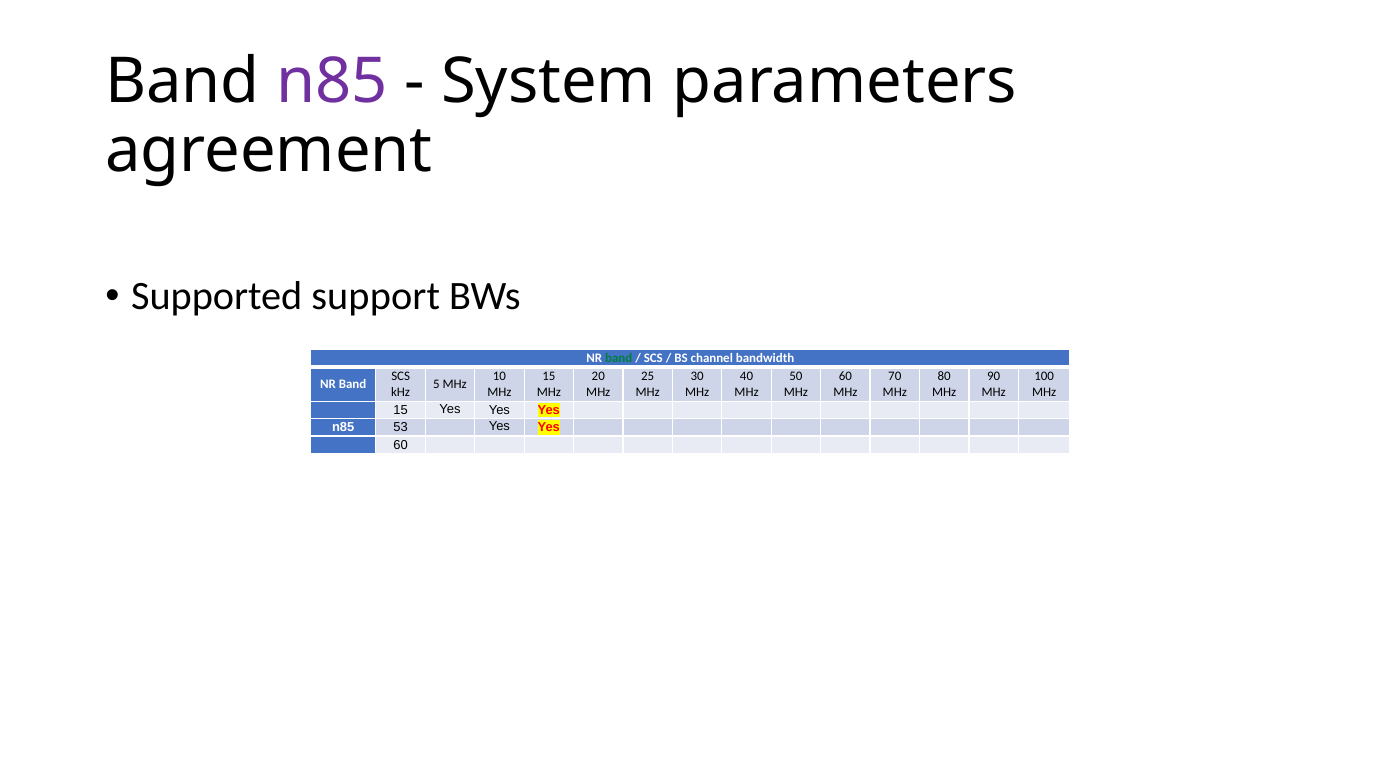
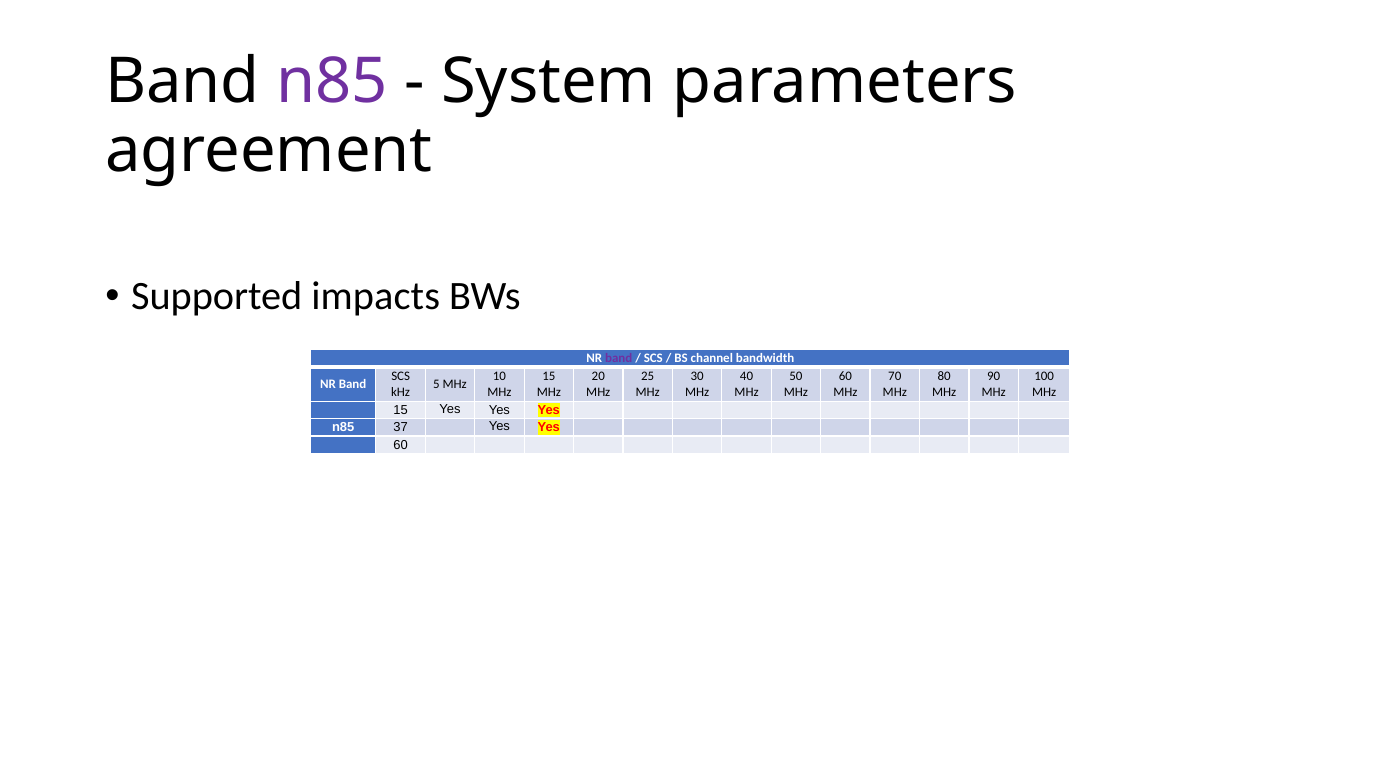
support: support -> impacts
band at (619, 358) colour: green -> purple
53: 53 -> 37
